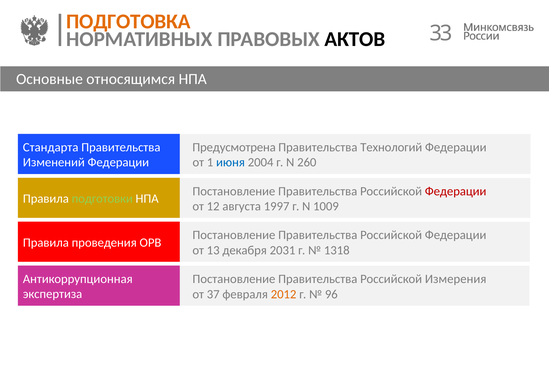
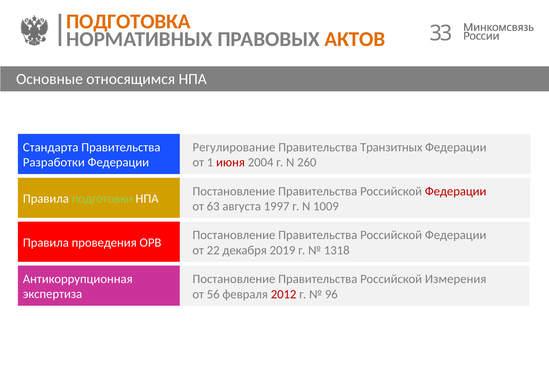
АКТОВ colour: black -> orange
Предусмотрена: Предусмотрена -> Регулирование
Технологий: Технологий -> Транзитных
Изменений: Изменений -> Разработки
июня colour: blue -> red
12: 12 -> 63
13: 13 -> 22
2031: 2031 -> 2019
37: 37 -> 56
2012 colour: orange -> red
